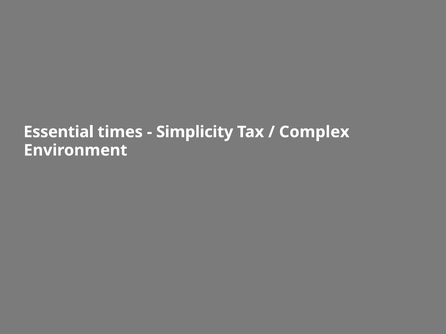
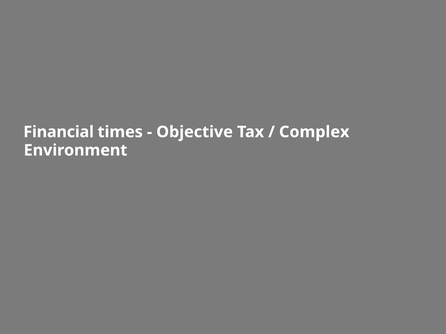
Essential: Essential -> Financial
Simplicity: Simplicity -> Objective
